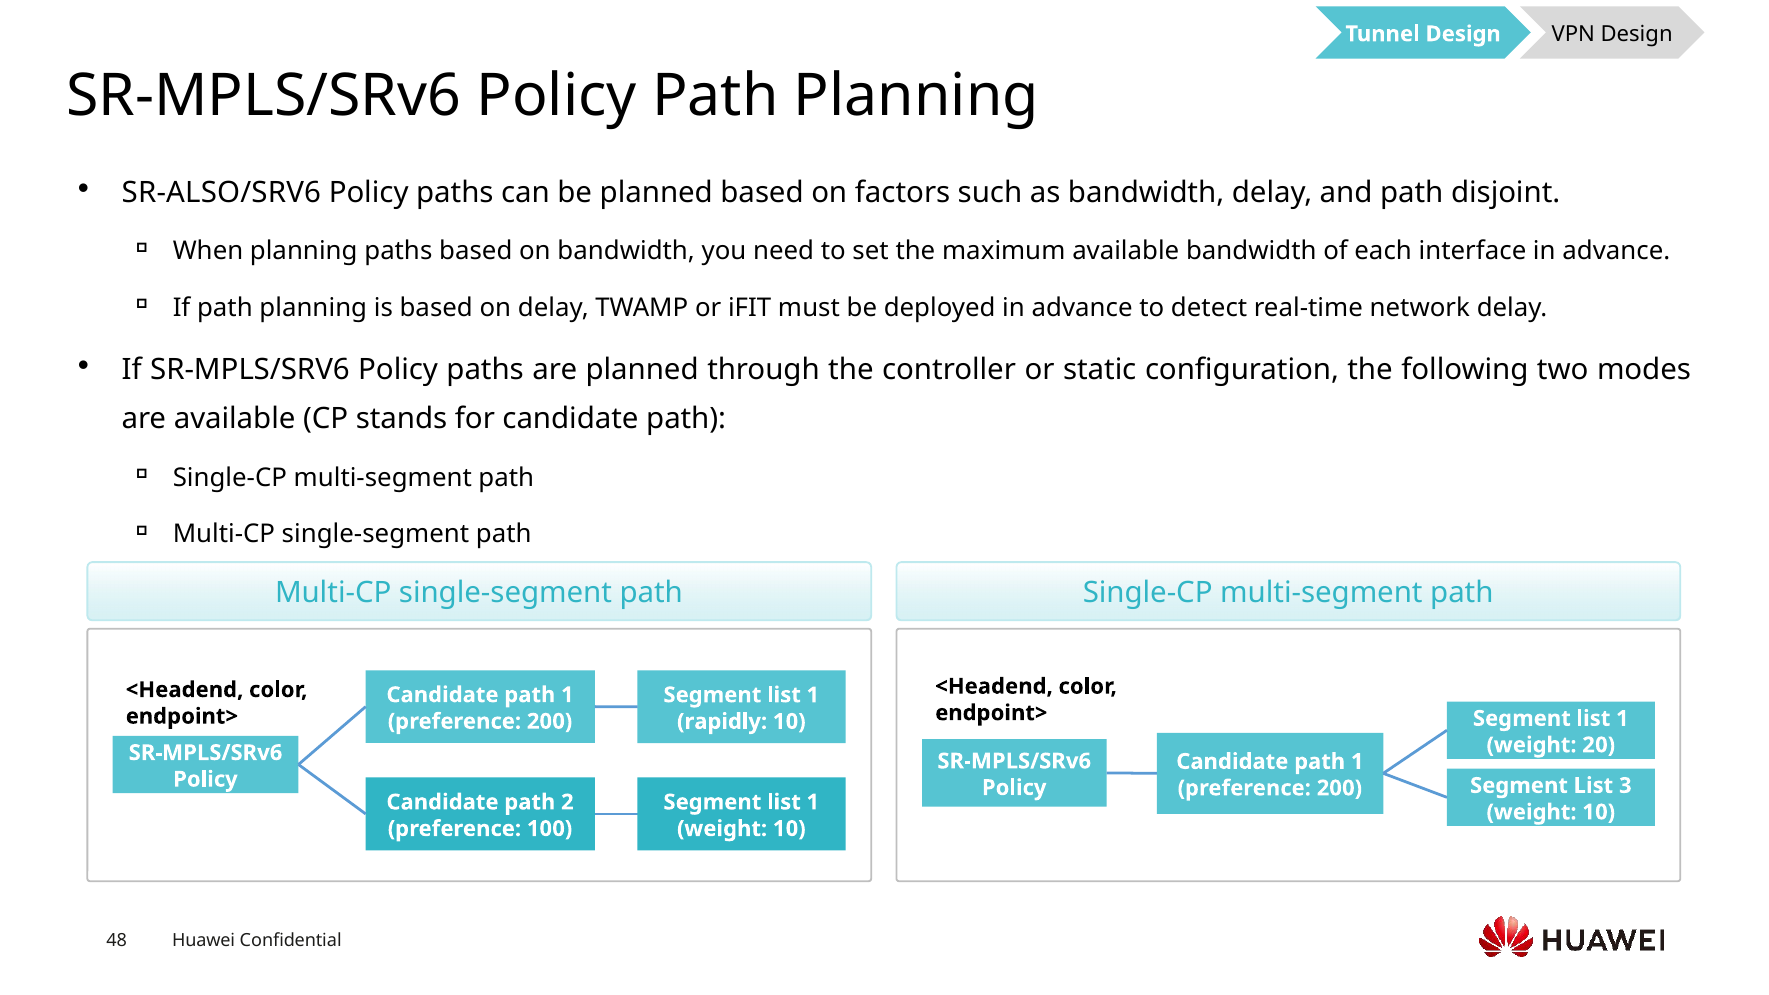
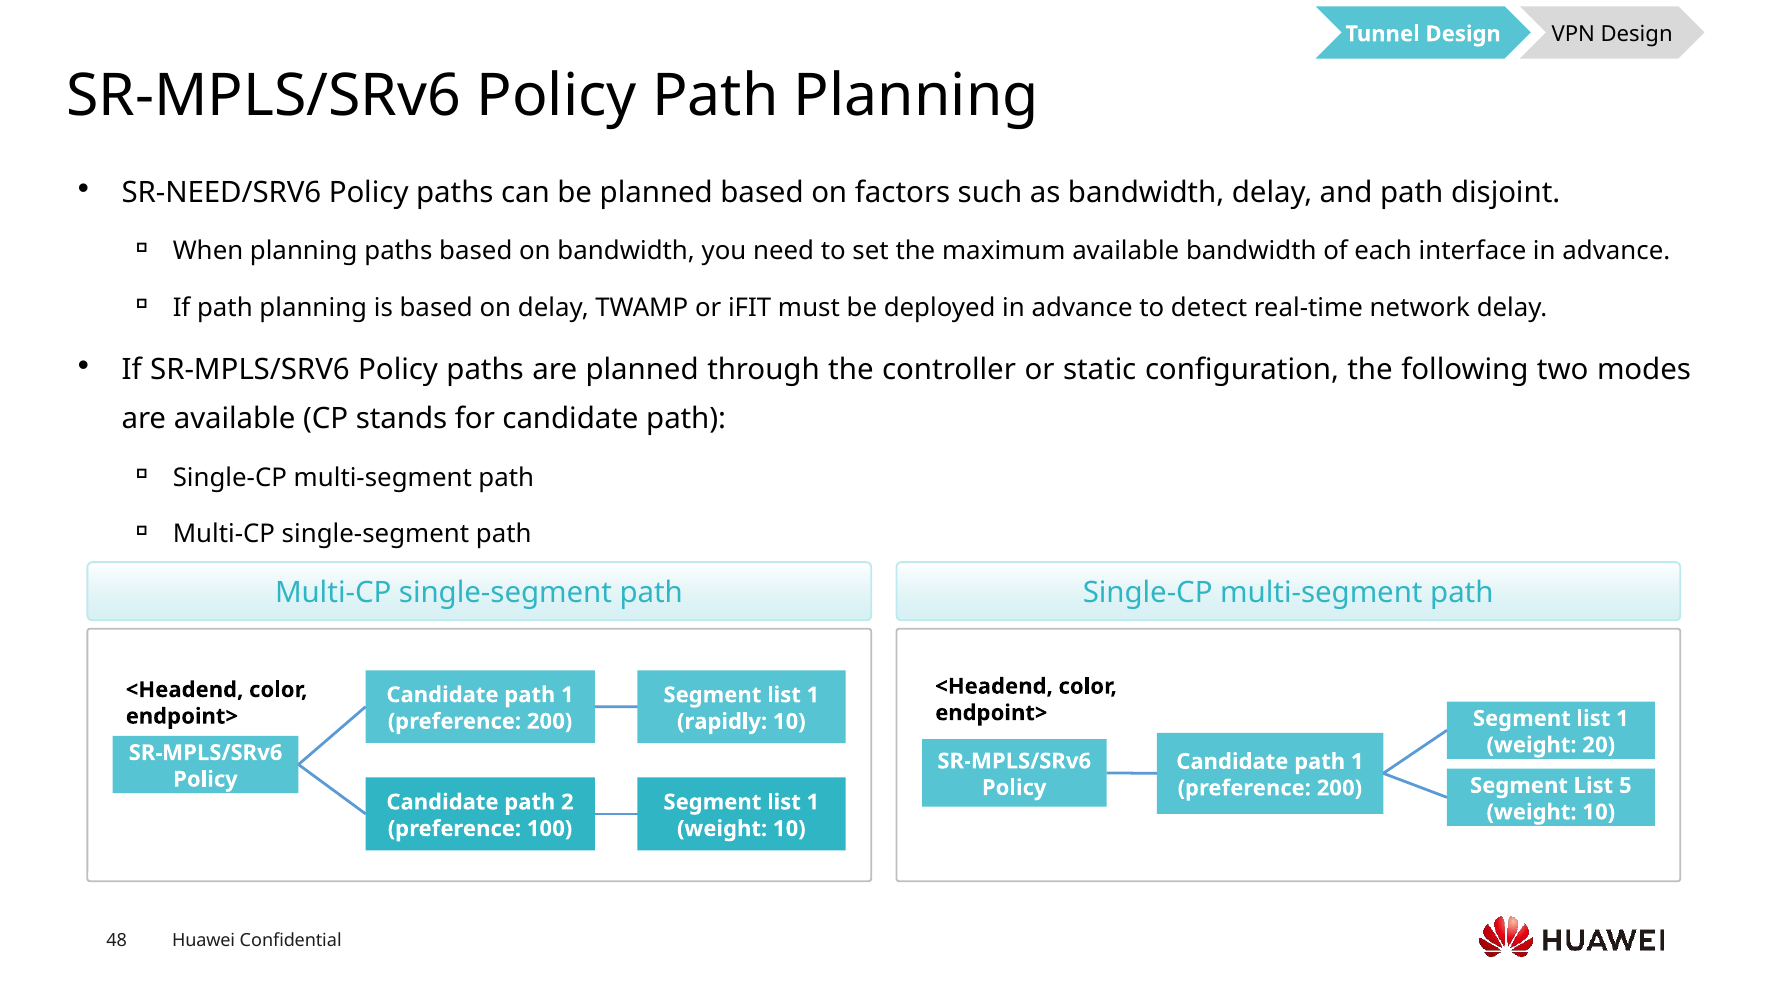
SR-ALSO/SRV6: SR-ALSO/SRV6 -> SR-NEED/SRV6
3: 3 -> 5
